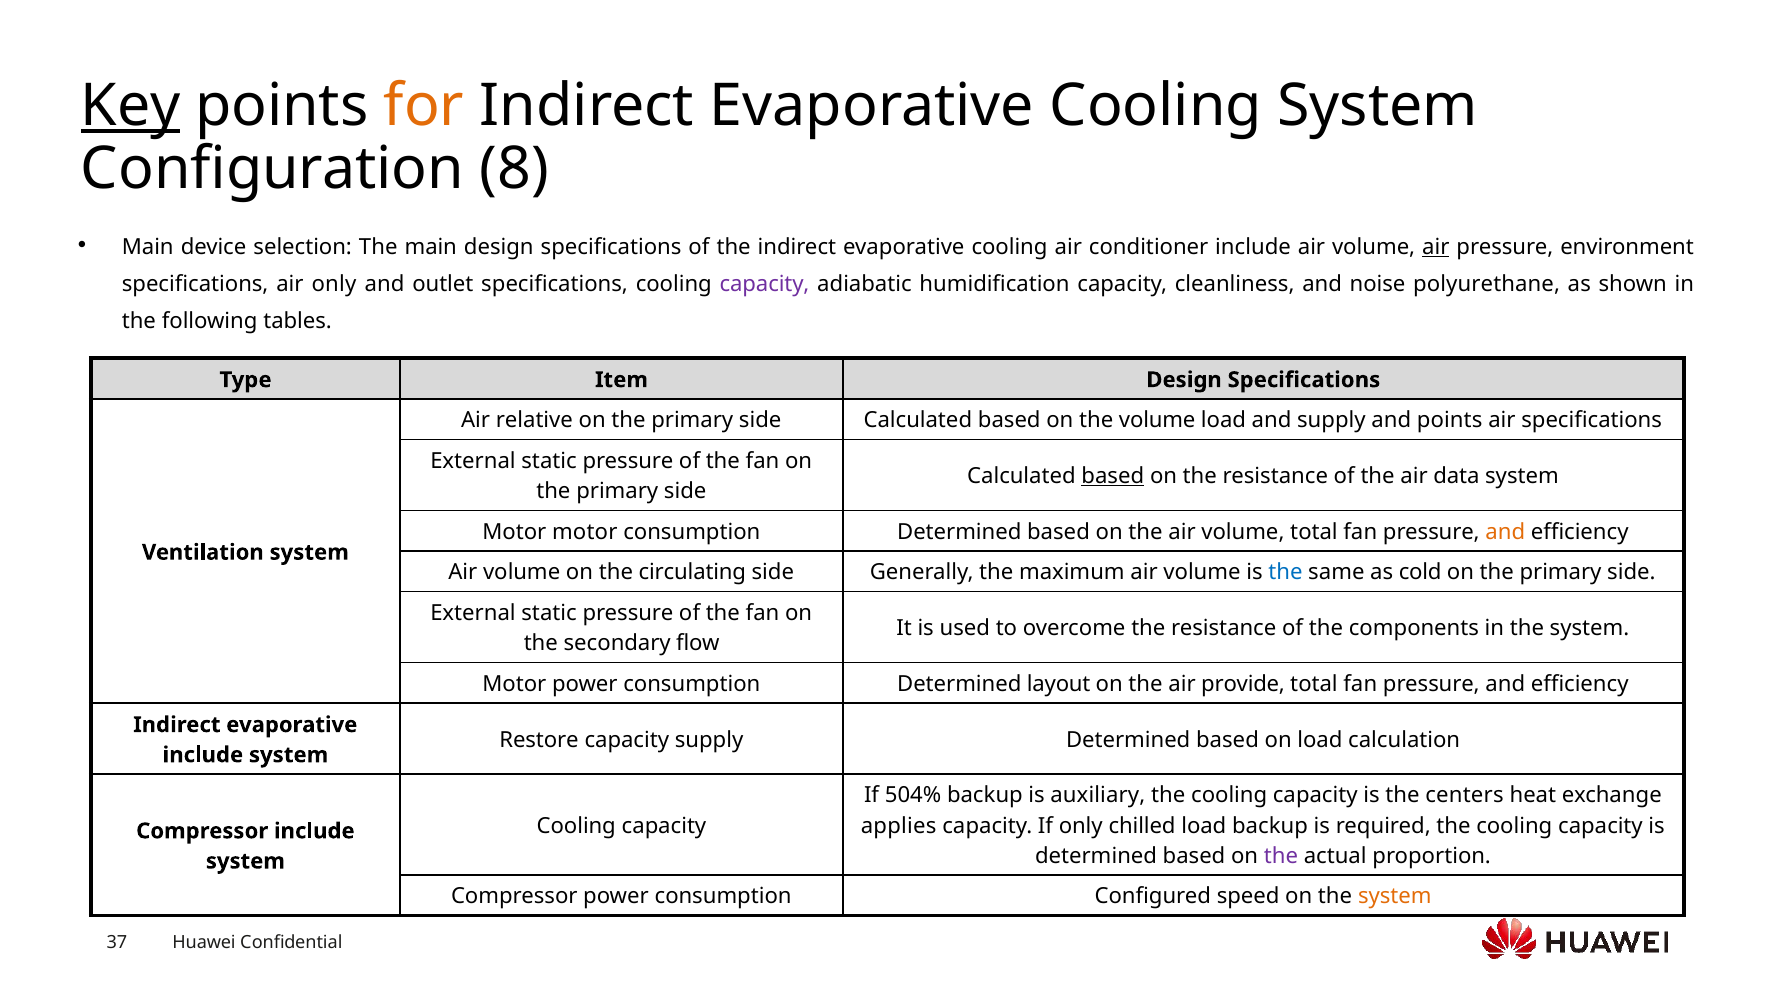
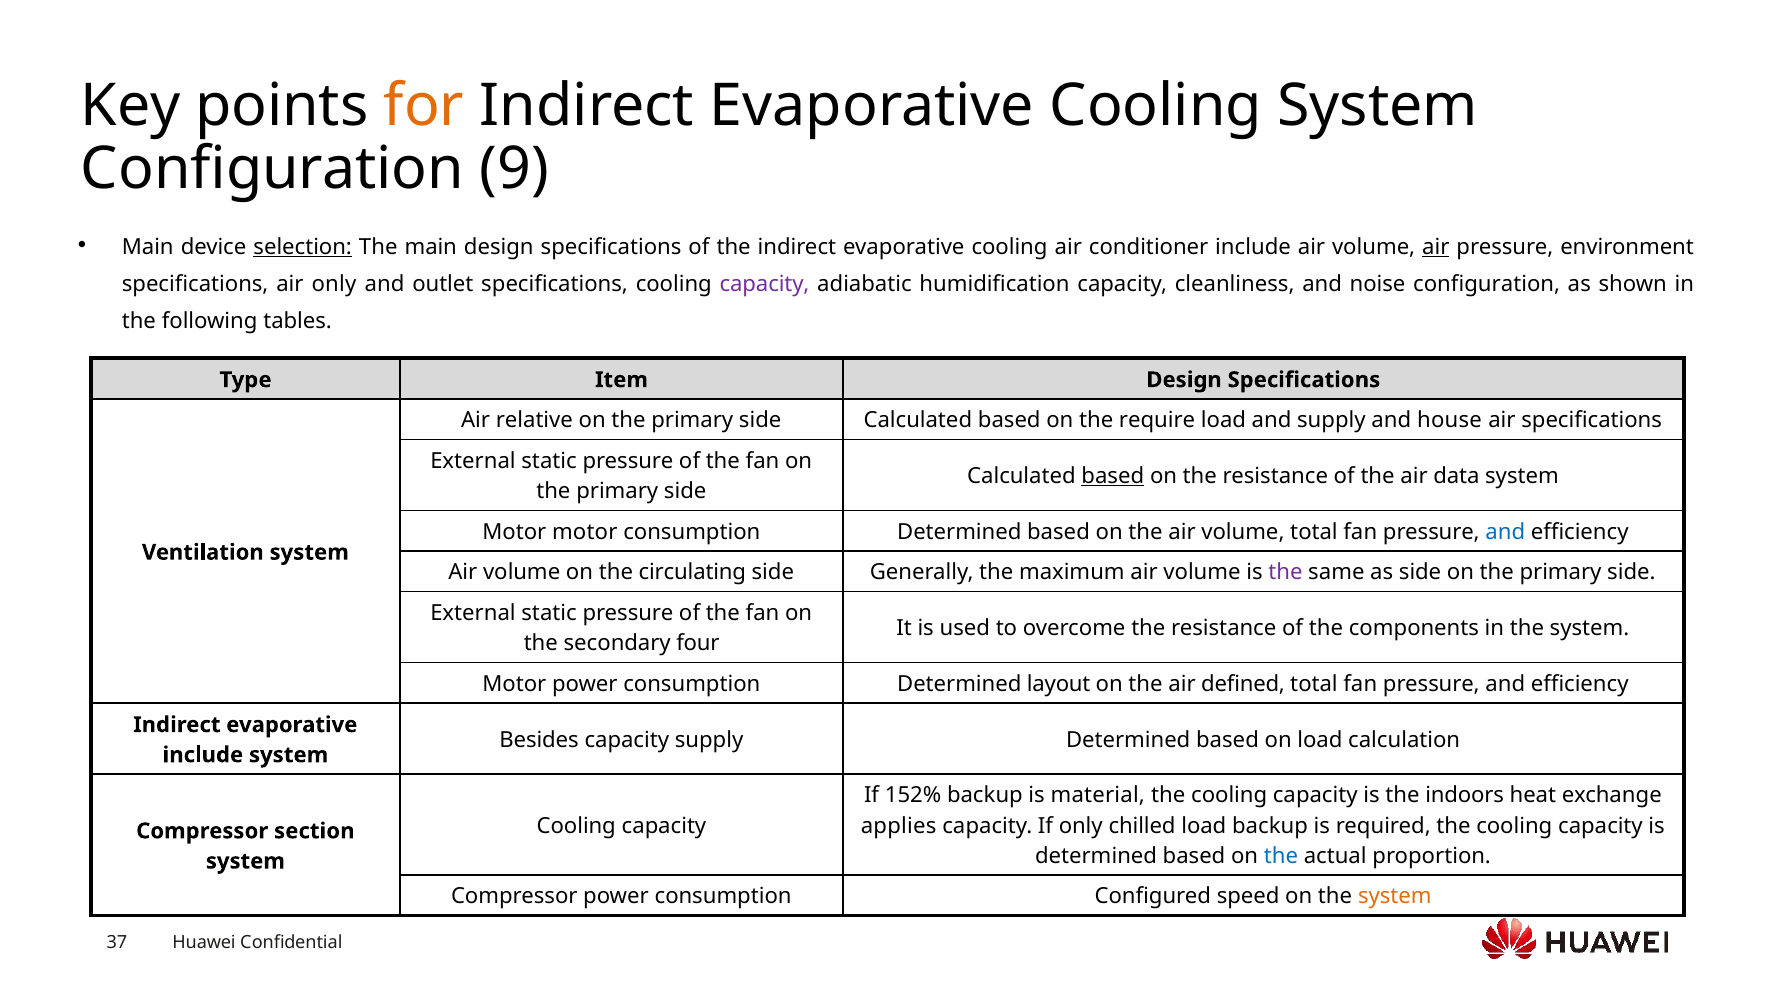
Key underline: present -> none
8: 8 -> 9
selection underline: none -> present
noise polyurethane: polyurethane -> configuration
the volume: volume -> require
and points: points -> house
and at (1505, 532) colour: orange -> blue
the at (1285, 573) colour: blue -> purple
as cold: cold -> side
flow: flow -> four
provide: provide -> defined
Restore: Restore -> Besides
504%: 504% -> 152%
auxiliary: auxiliary -> material
centers: centers -> indoors
Compressor include: include -> section
the at (1281, 856) colour: purple -> blue
